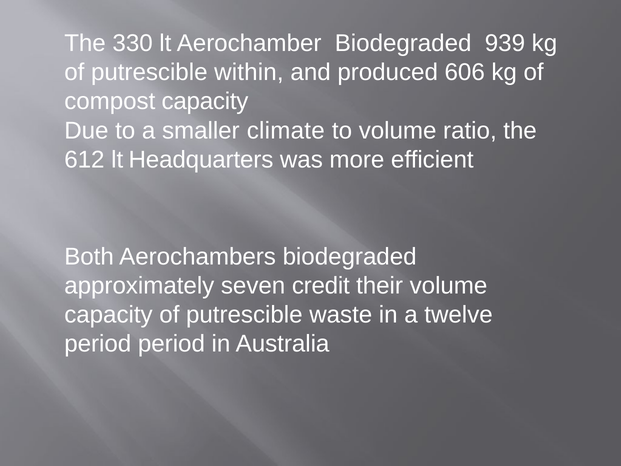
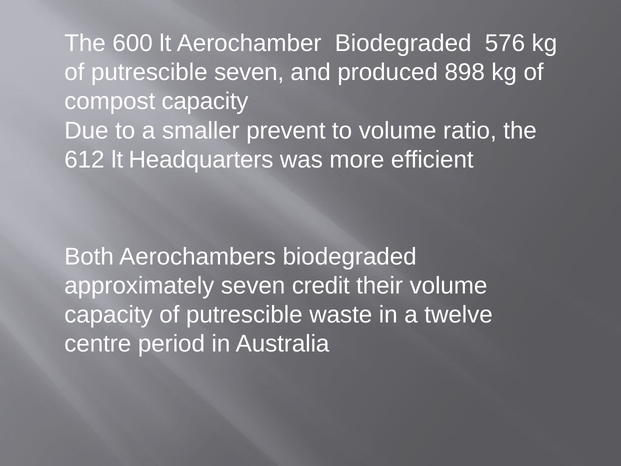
330: 330 -> 600
939: 939 -> 576
putrescible within: within -> seven
606: 606 -> 898
climate: climate -> prevent
period at (98, 344): period -> centre
